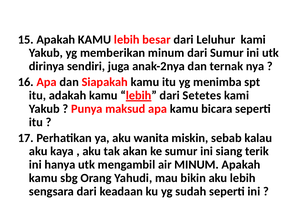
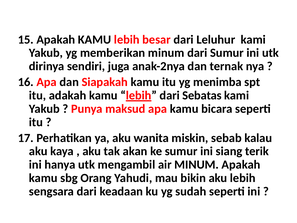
Setetes: Setetes -> Sebatas
